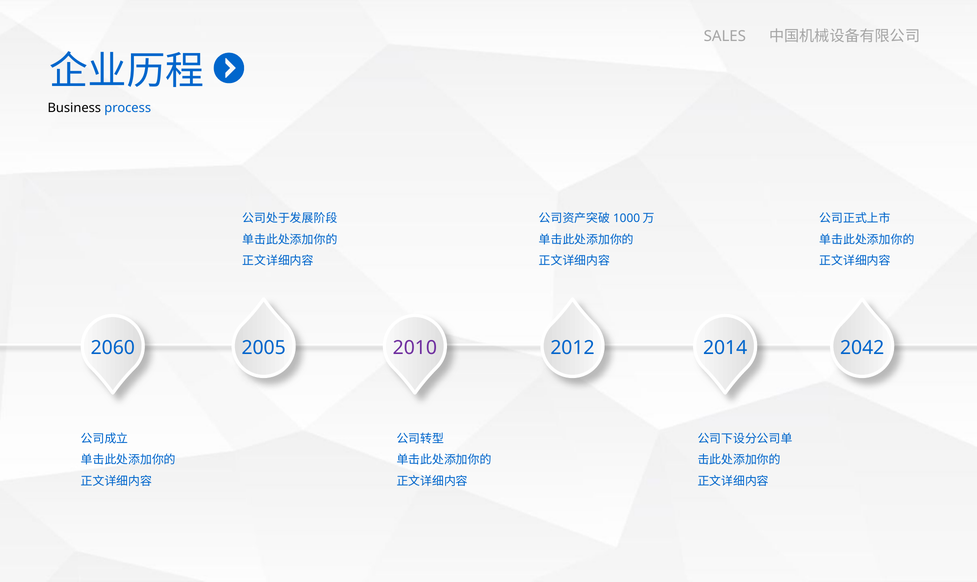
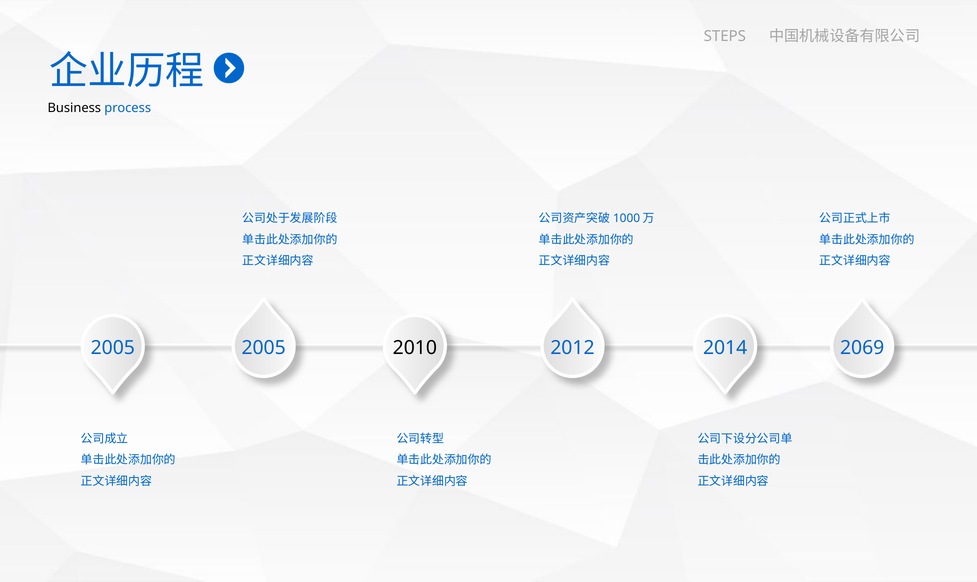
SALES: SALES -> STEPS
2060 at (113, 348): 2060 -> 2005
2010 colour: purple -> black
2042: 2042 -> 2069
